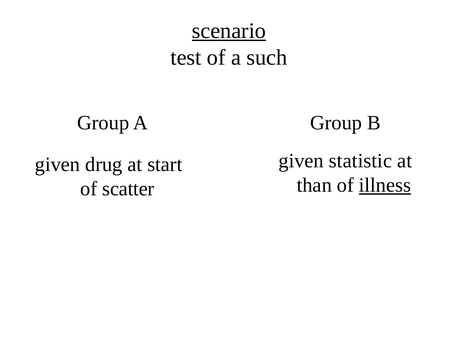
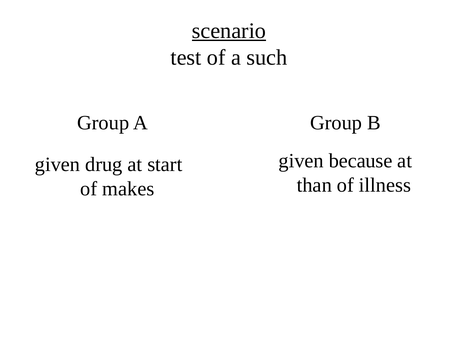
statistic: statistic -> because
illness underline: present -> none
scatter: scatter -> makes
